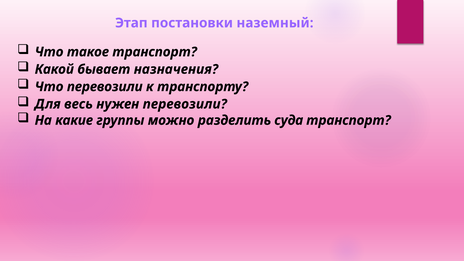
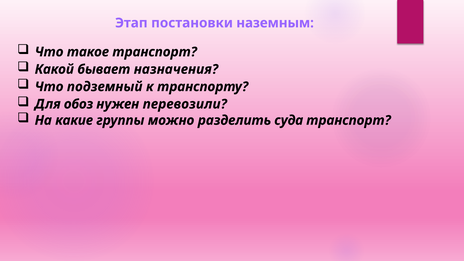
наземный: наземный -> наземным
Что перевозили: перевозили -> подземный
весь: весь -> обоз
